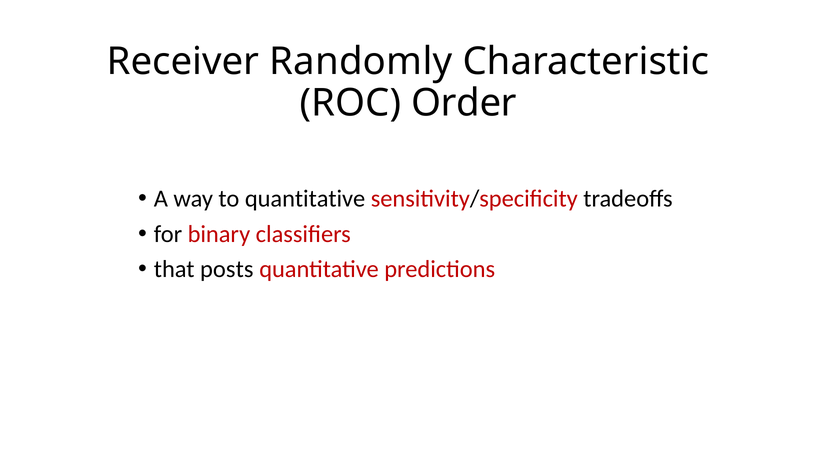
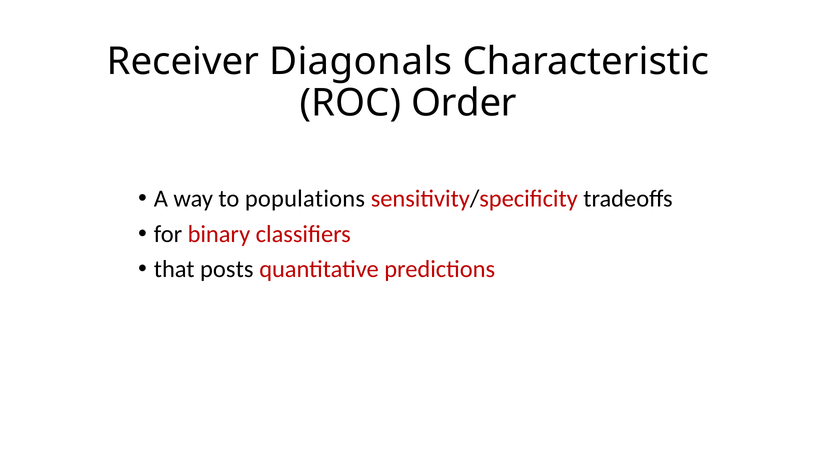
Randomly: Randomly -> Diagonals
to quantitative: quantitative -> populations
